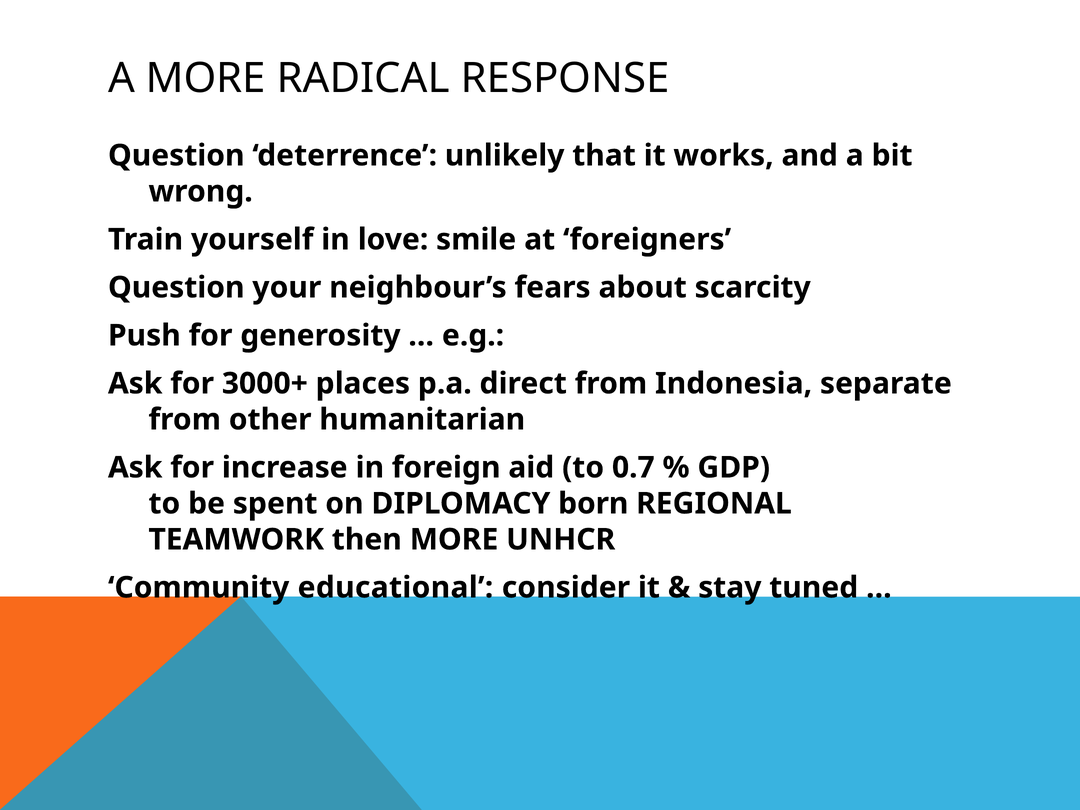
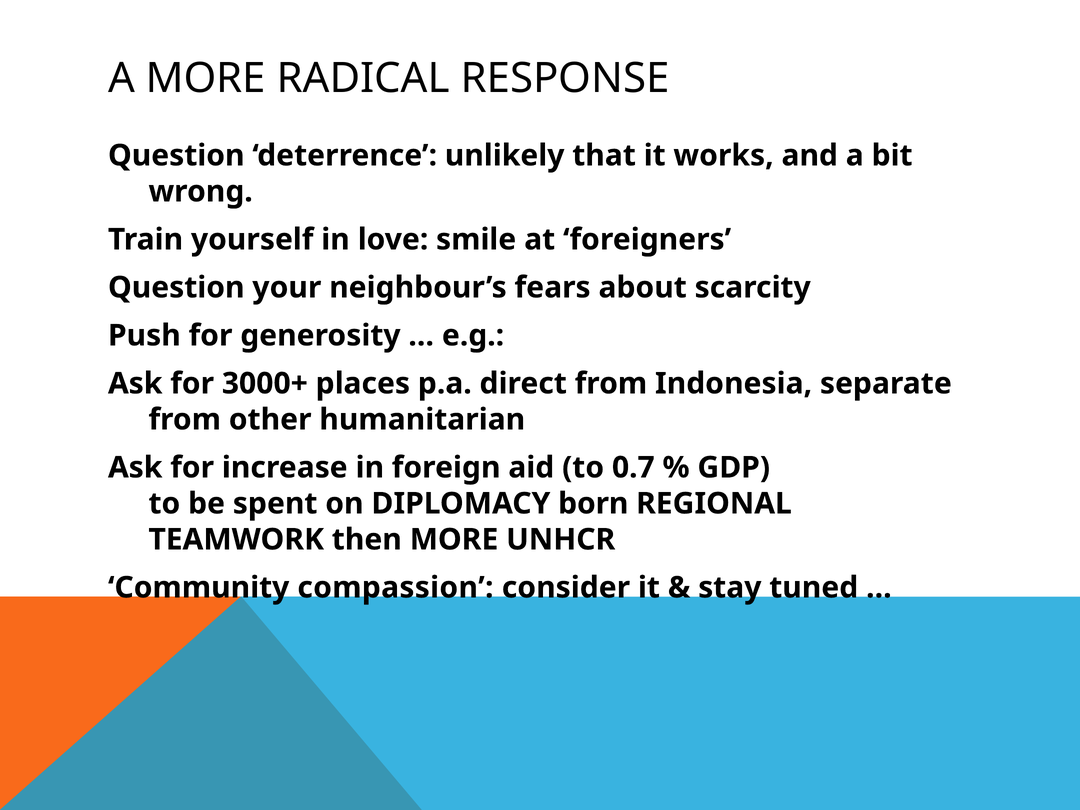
educational: educational -> compassion
